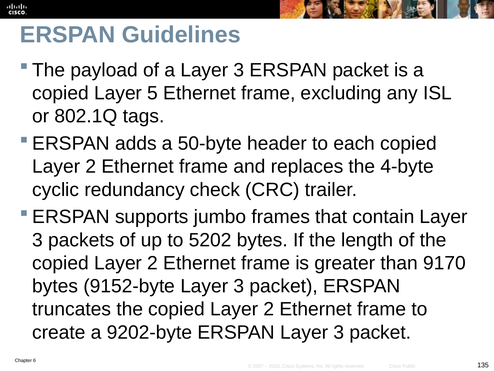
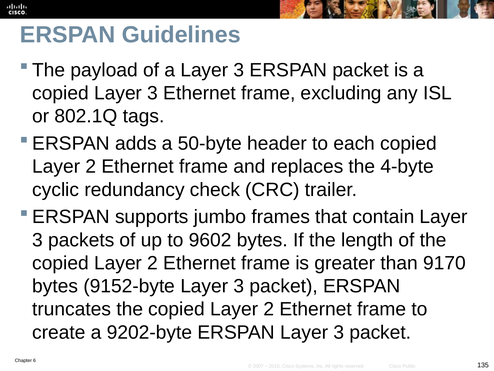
copied Layer 5: 5 -> 3
5202: 5202 -> 9602
